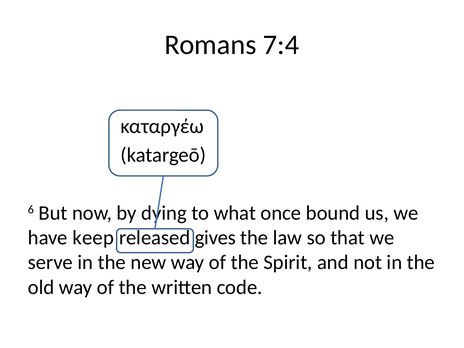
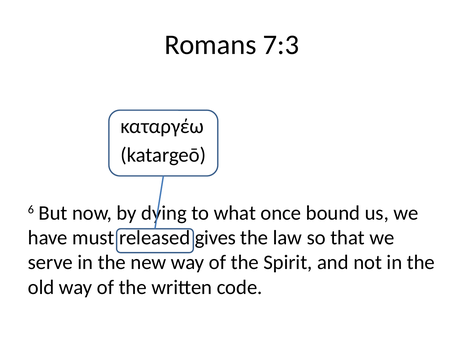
7:4: 7:4 -> 7:3
keep: keep -> must
